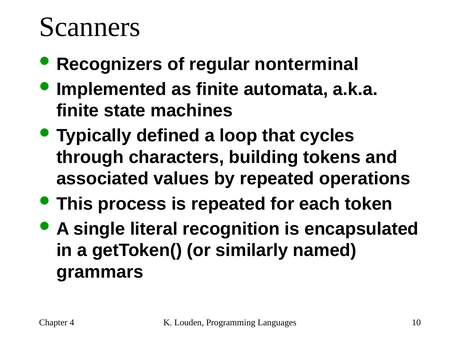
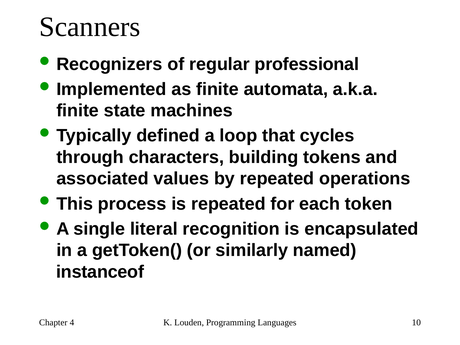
nonterminal: nonterminal -> professional
grammars: grammars -> instanceof
